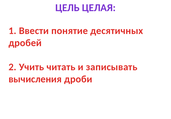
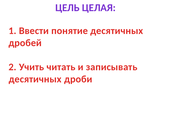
вычисления at (35, 79): вычисления -> десятичных
